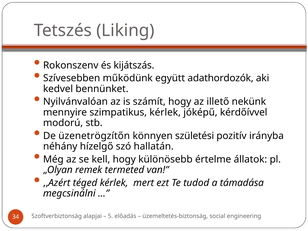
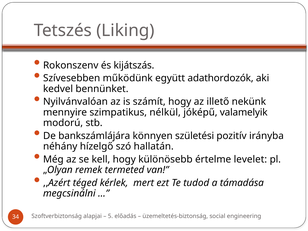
szimpatikus kérlek: kérlek -> nélkül
kérdőívvel: kérdőívvel -> valamelyik
üzenetrögzítőn: üzenetrögzítőn -> bankszámlájára
állatok: állatok -> levelet
